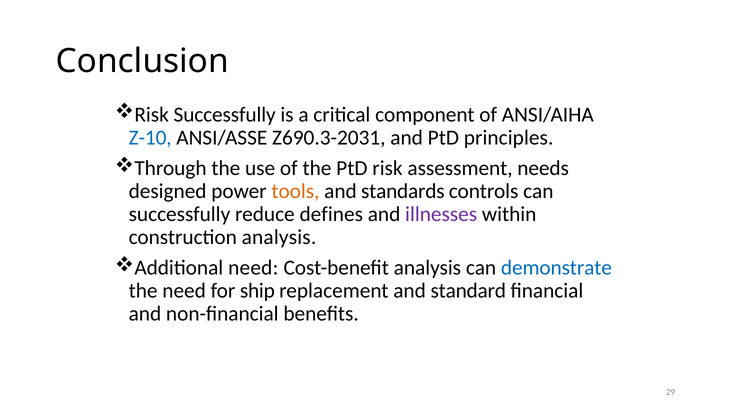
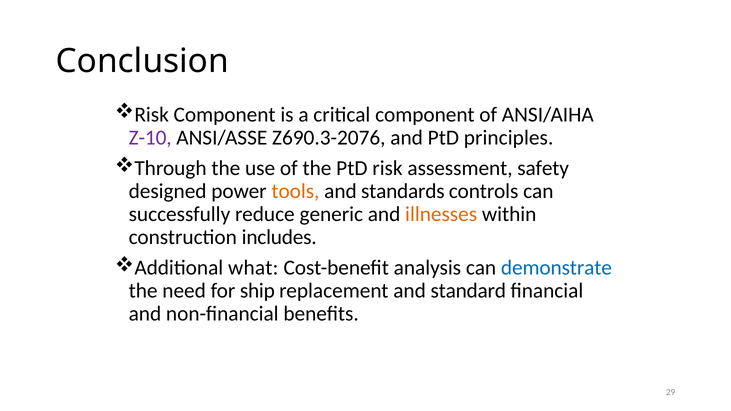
Risk Successfully: Successfully -> Component
Z-10 colour: blue -> purple
Z690.3-2031: Z690.3-2031 -> Z690.3-2076
needs: needs -> safety
defines: defines -> generic
illnesses colour: purple -> orange
construction analysis: analysis -> includes
Additional need: need -> what
